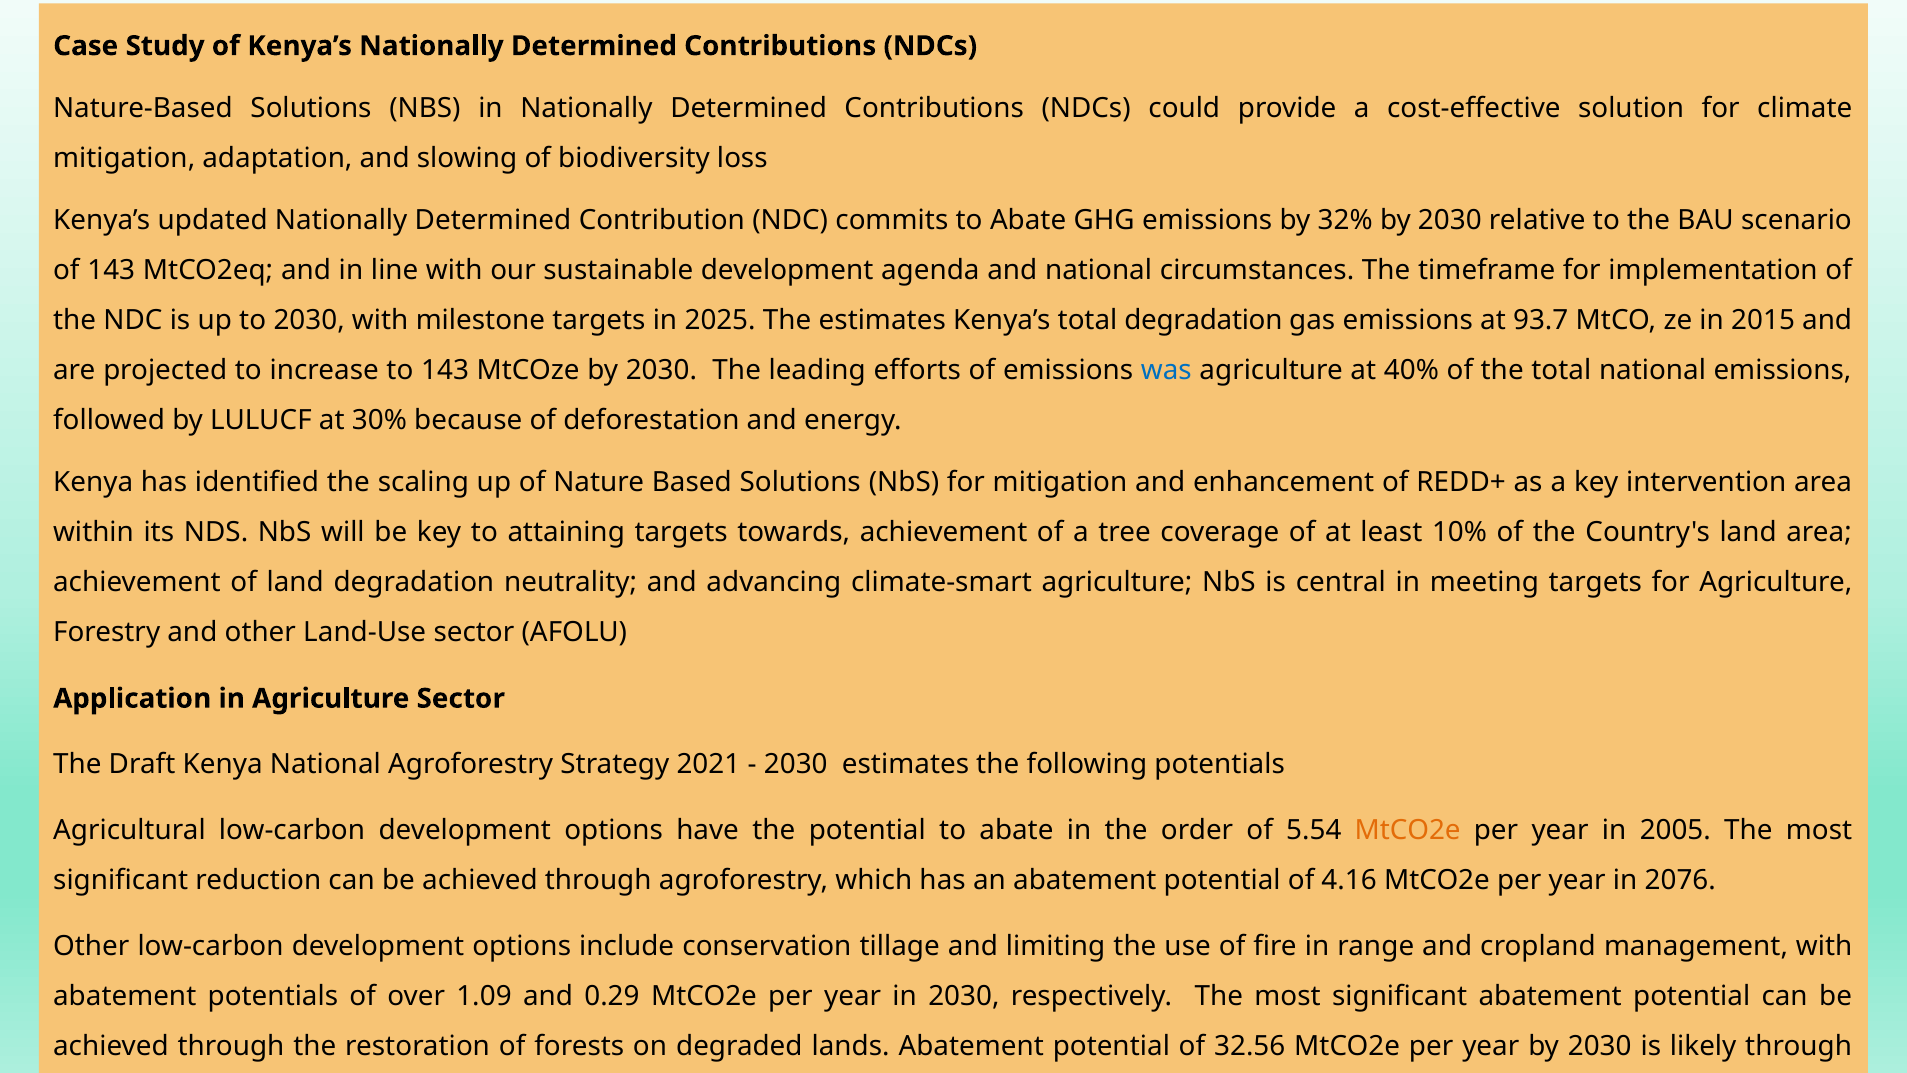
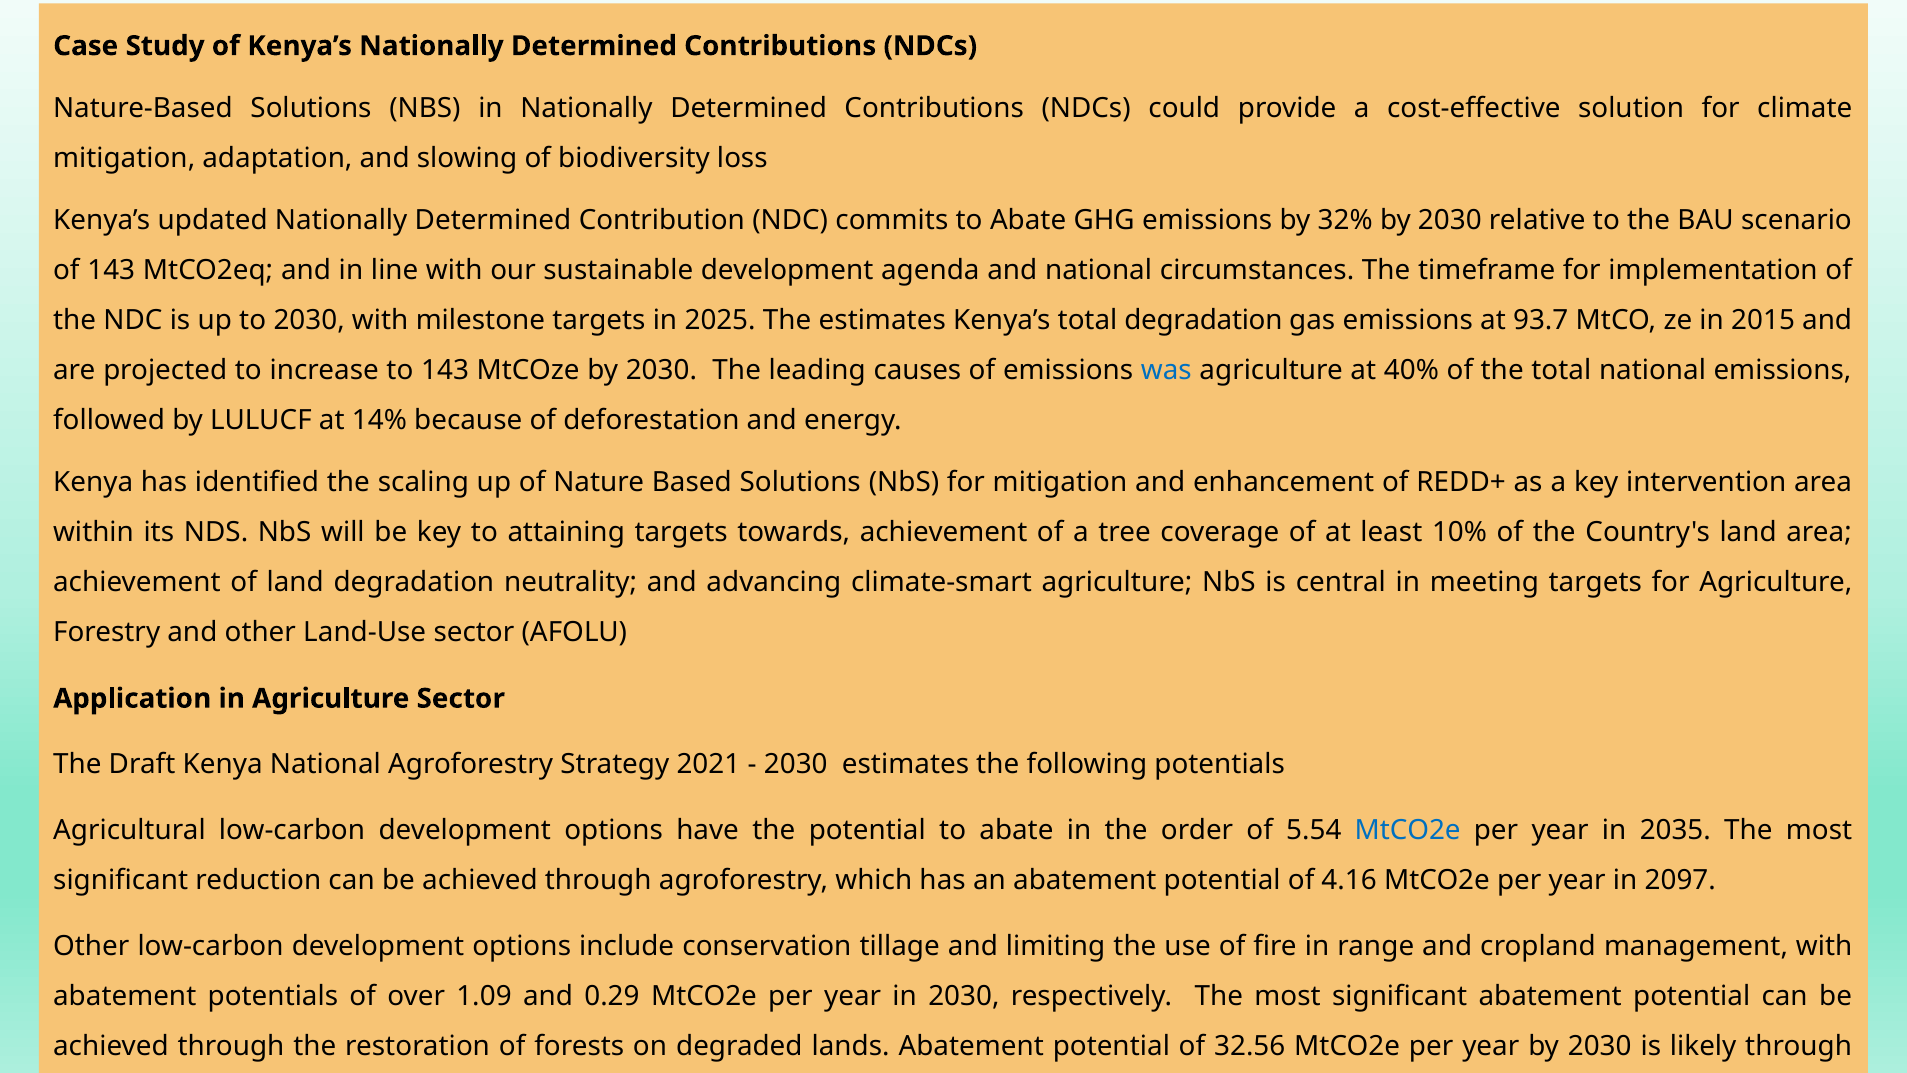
efforts: efforts -> causes
30%: 30% -> 14%
MtCO2e at (1408, 830) colour: orange -> blue
2005: 2005 -> 2035
2076: 2076 -> 2097
